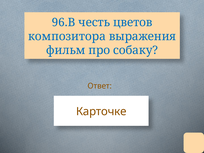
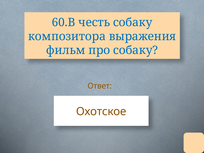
96.В: 96.В -> 60.В
честь цветов: цветов -> собаку
Карточке: Карточке -> Охотское
